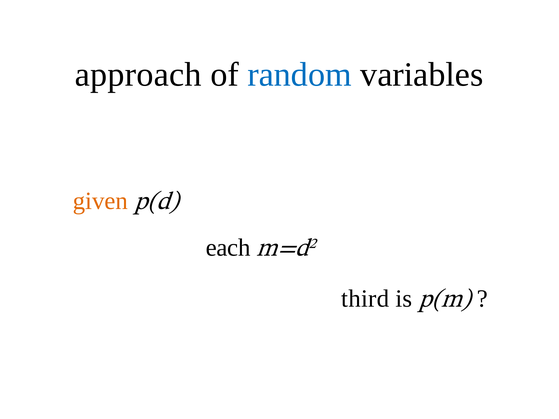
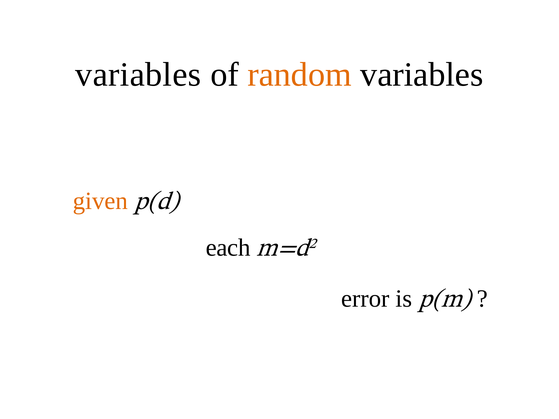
approach at (138, 75): approach -> variables
random colour: blue -> orange
third: third -> error
